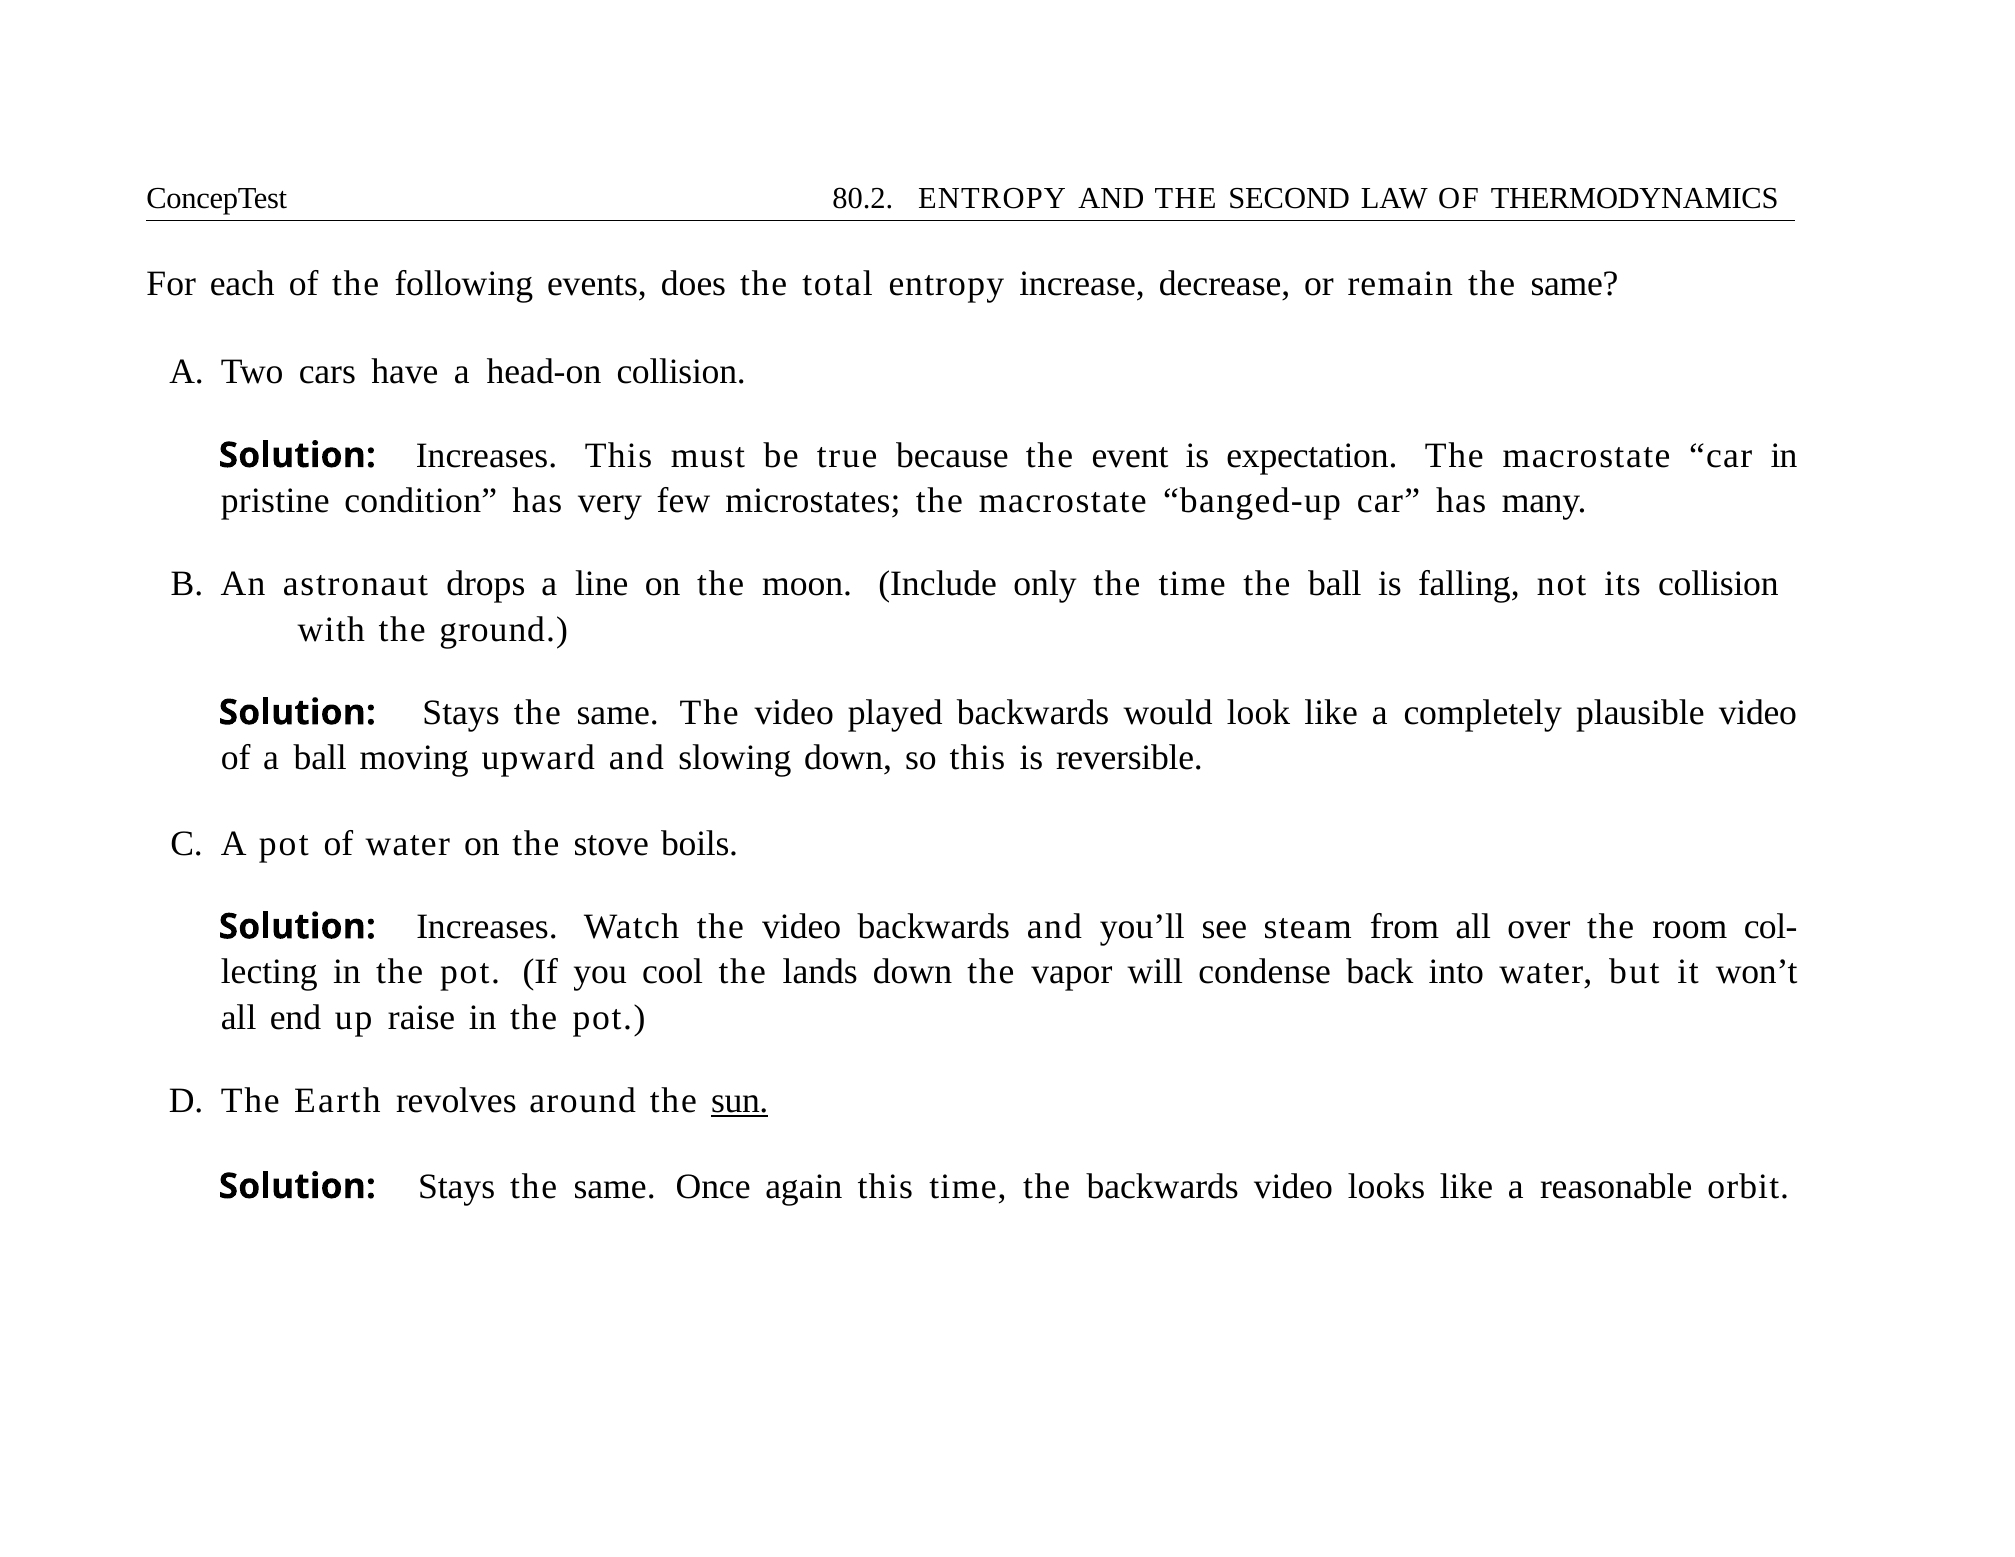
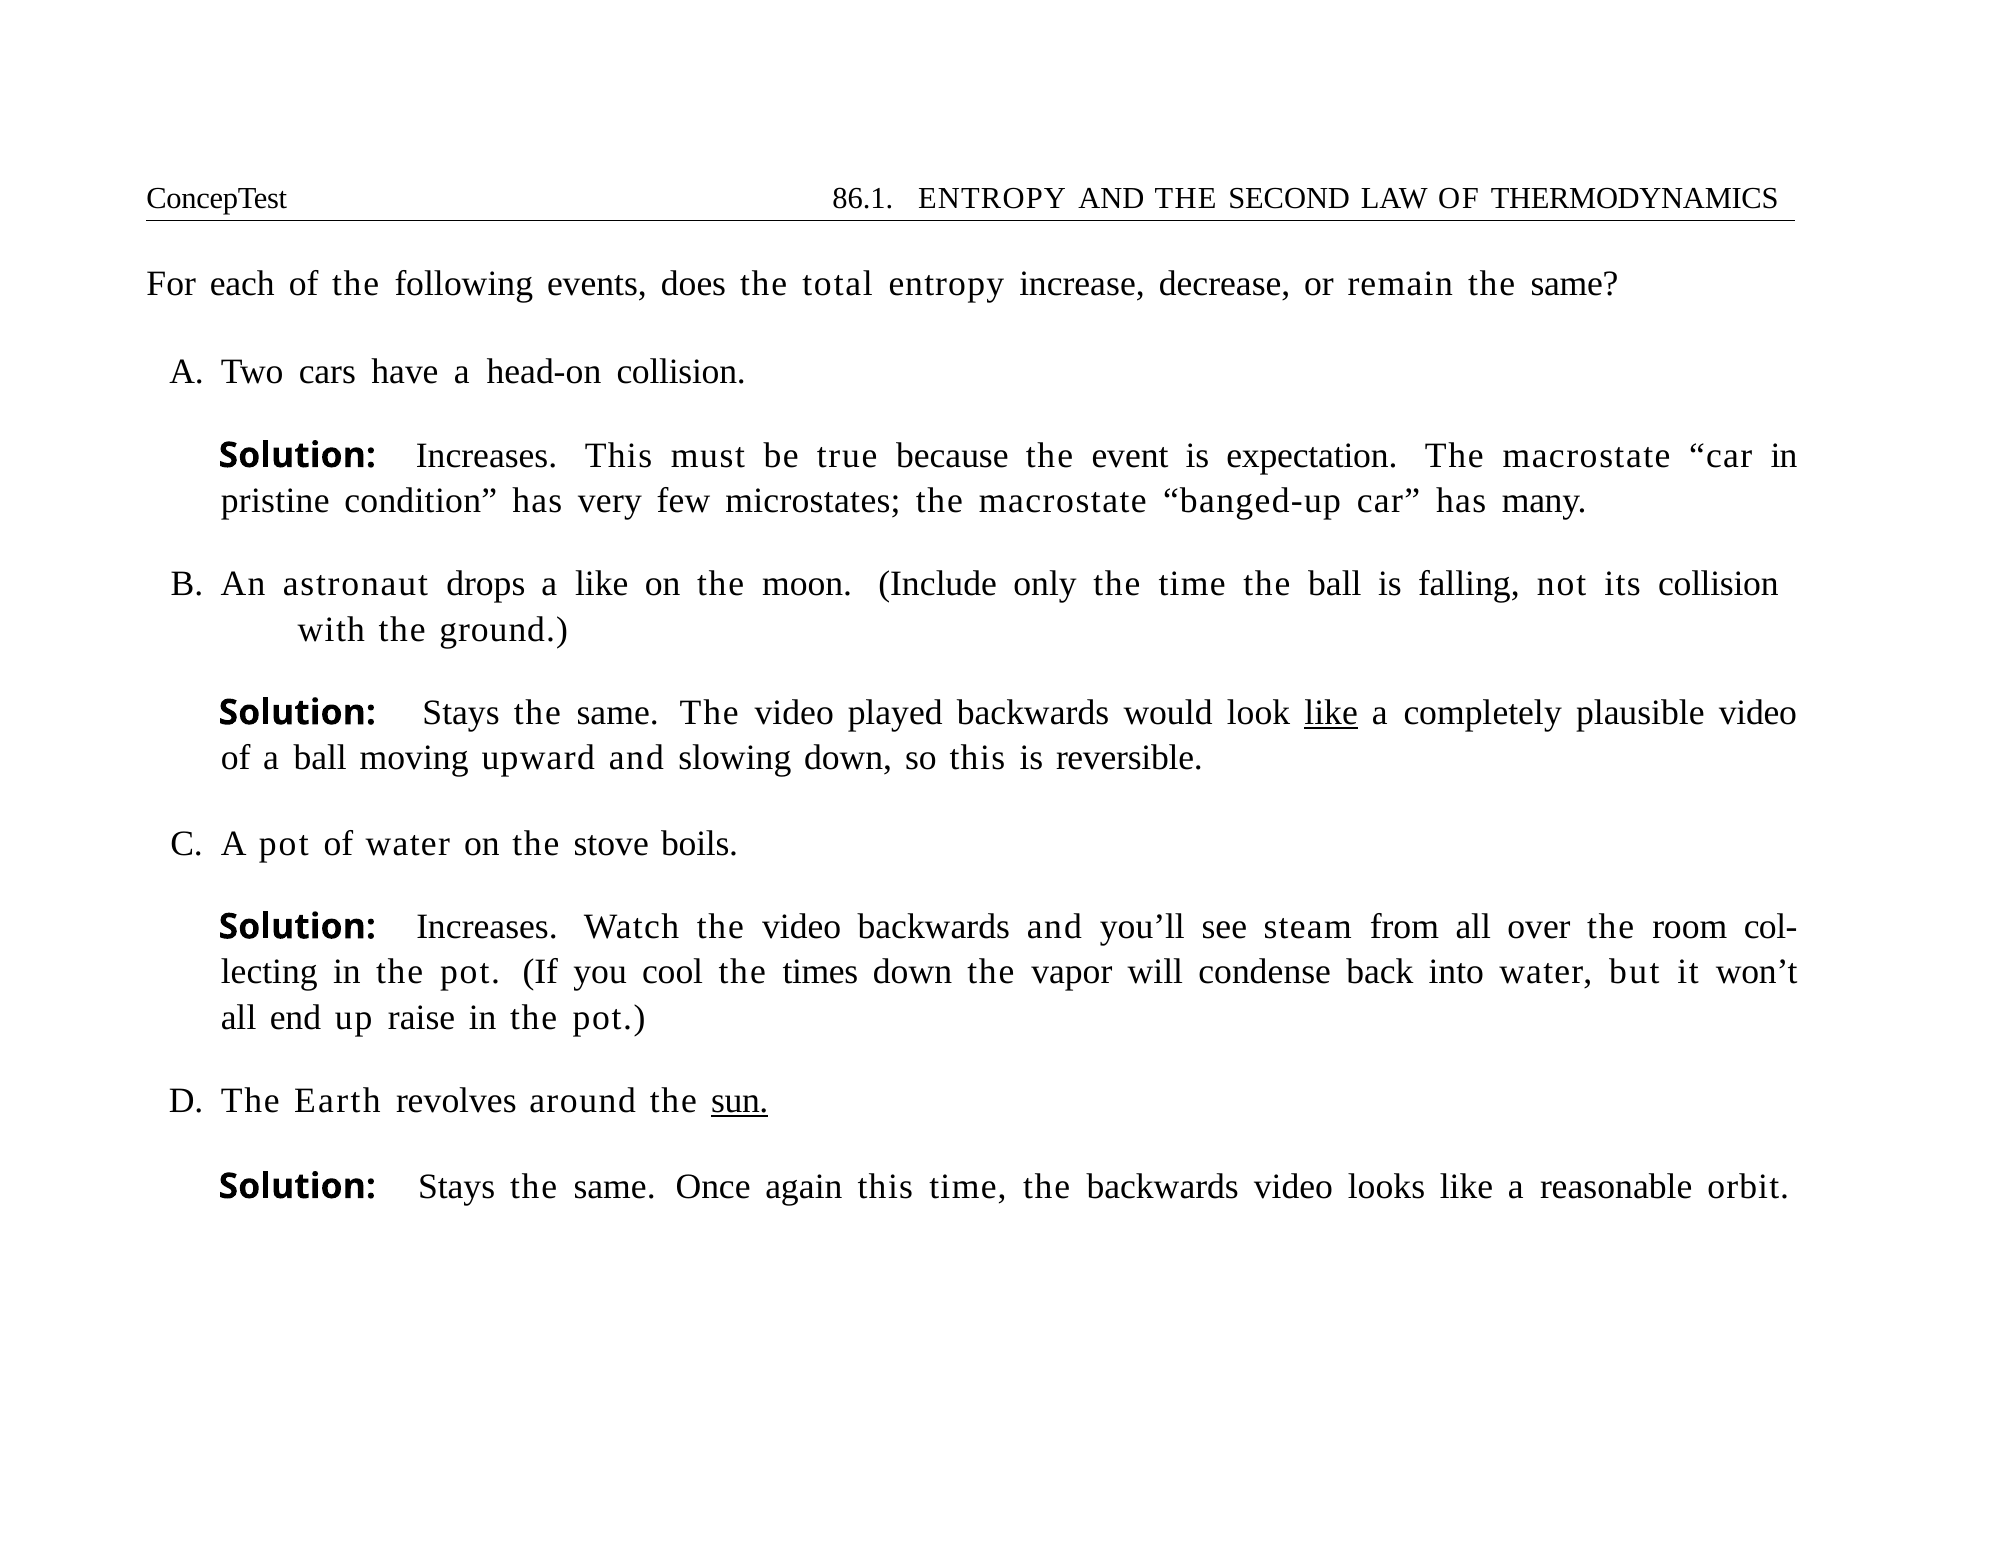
80.2: 80.2 -> 86.1
a line: line -> like
like at (1331, 713) underline: none -> present
lands: lands -> times
